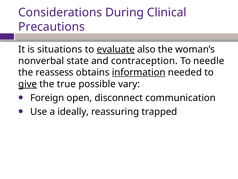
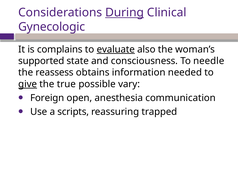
During underline: none -> present
Precautions: Precautions -> Gynecologic
situations: situations -> complains
nonverbal: nonverbal -> supported
contraception: contraception -> consciousness
information underline: present -> none
disconnect: disconnect -> anesthesia
ideally: ideally -> scripts
